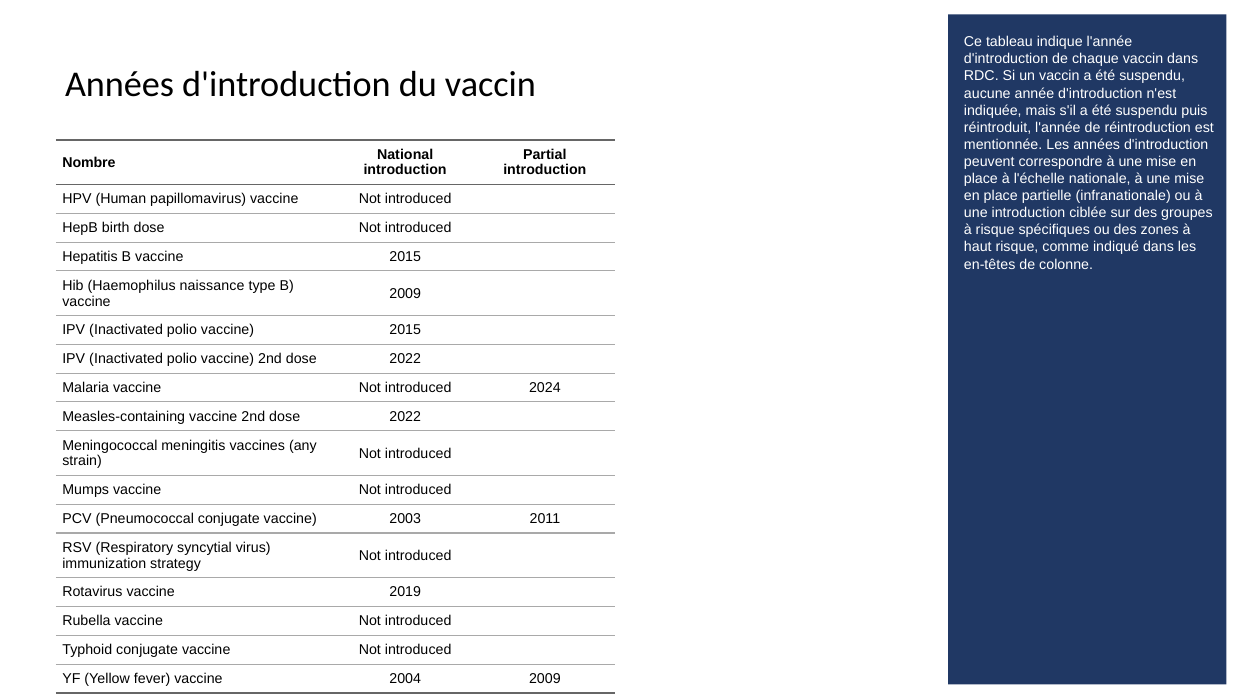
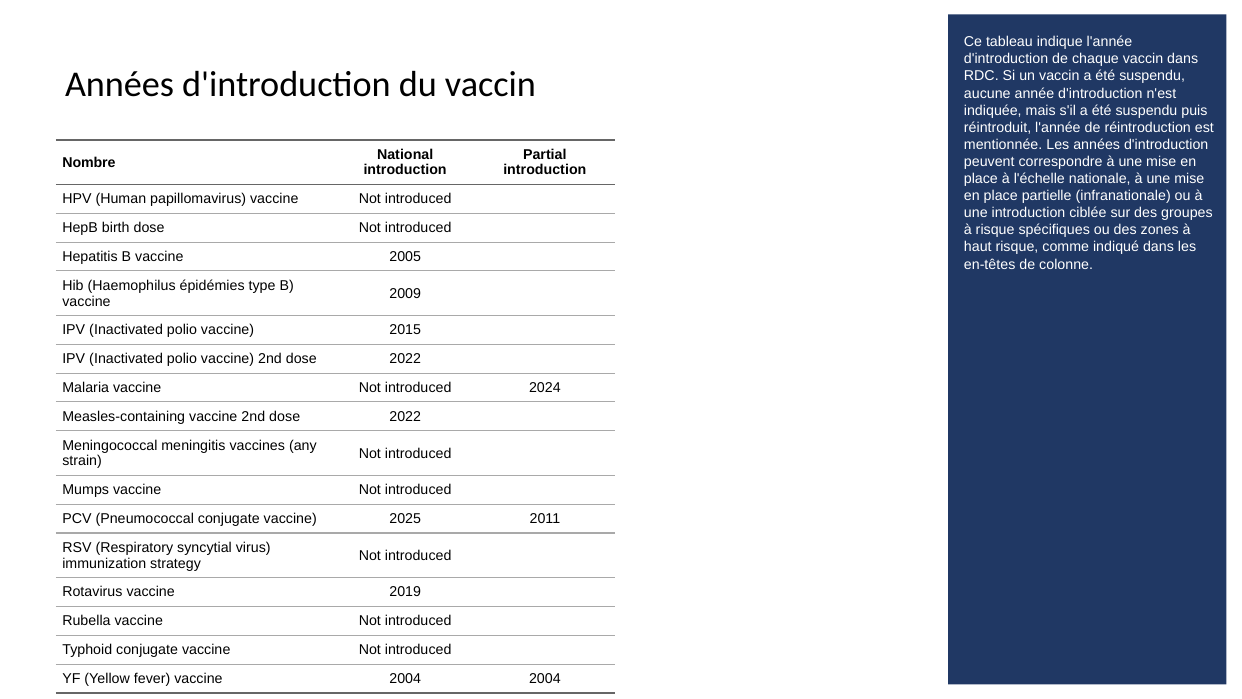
B vaccine 2015: 2015 -> 2005
naissance: naissance -> épidémies
vaccine 2003: 2003 -> 2025
2004 2009: 2009 -> 2004
